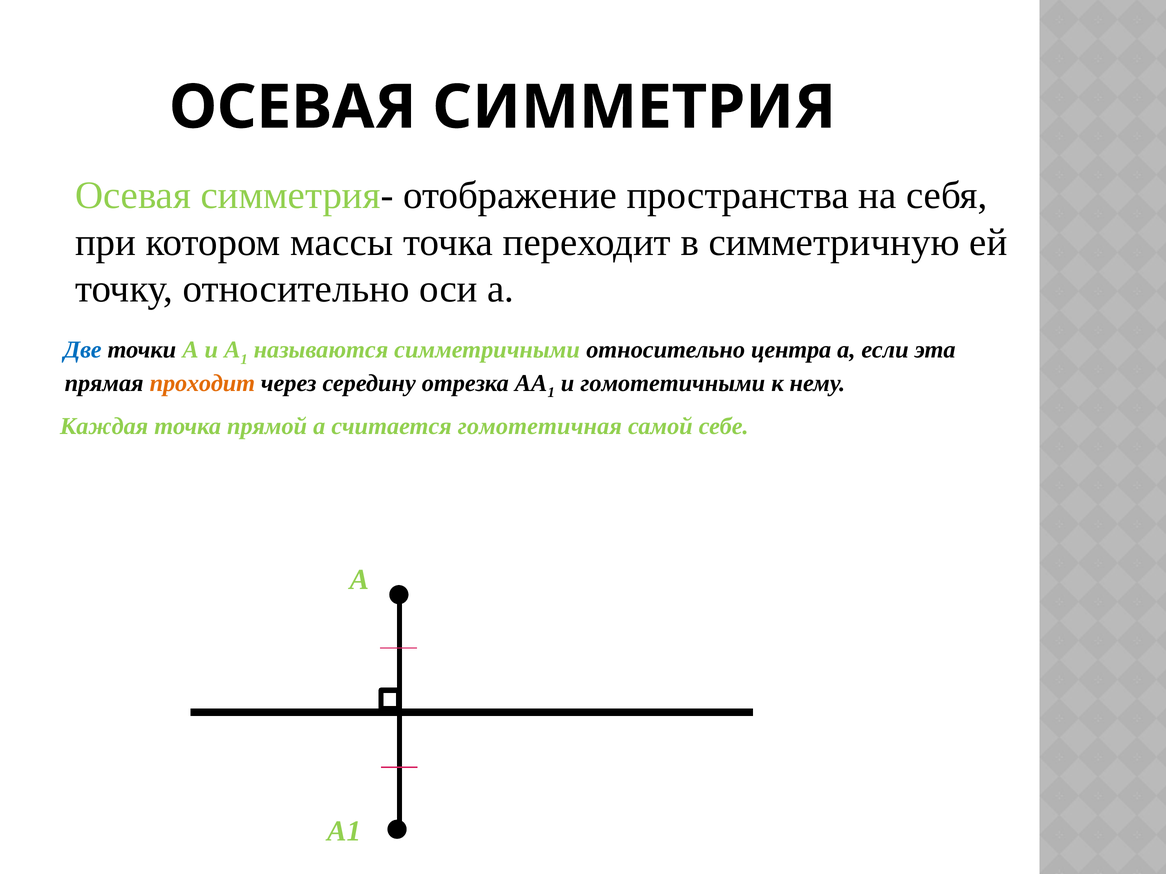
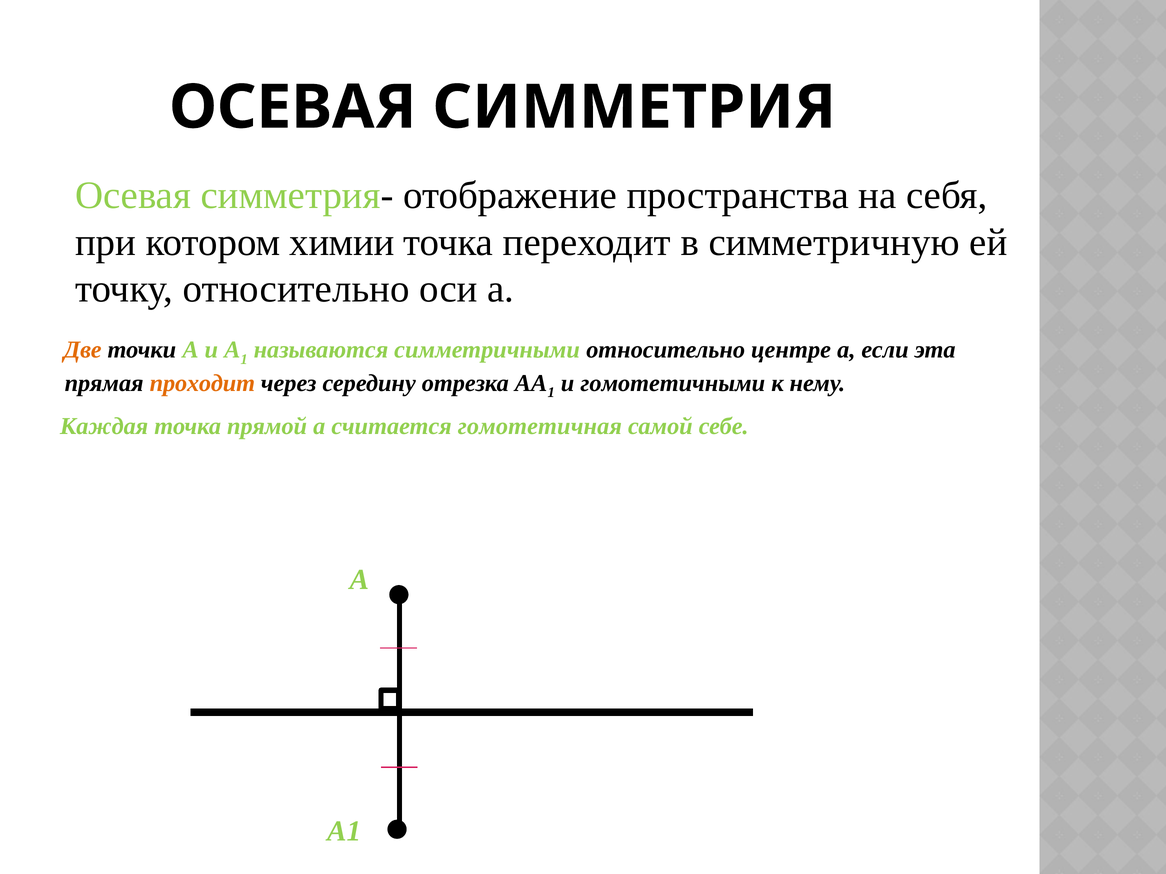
массы: массы -> химии
Две colour: blue -> orange
центра: центра -> центре
